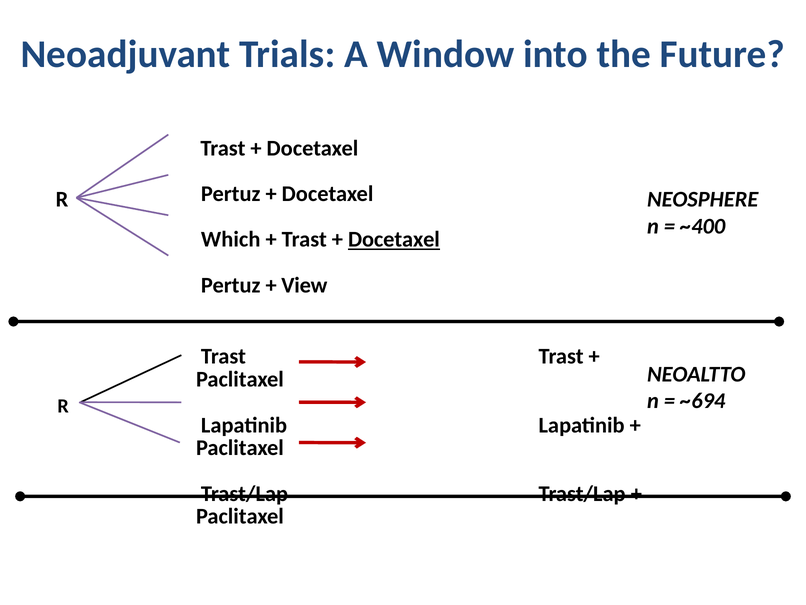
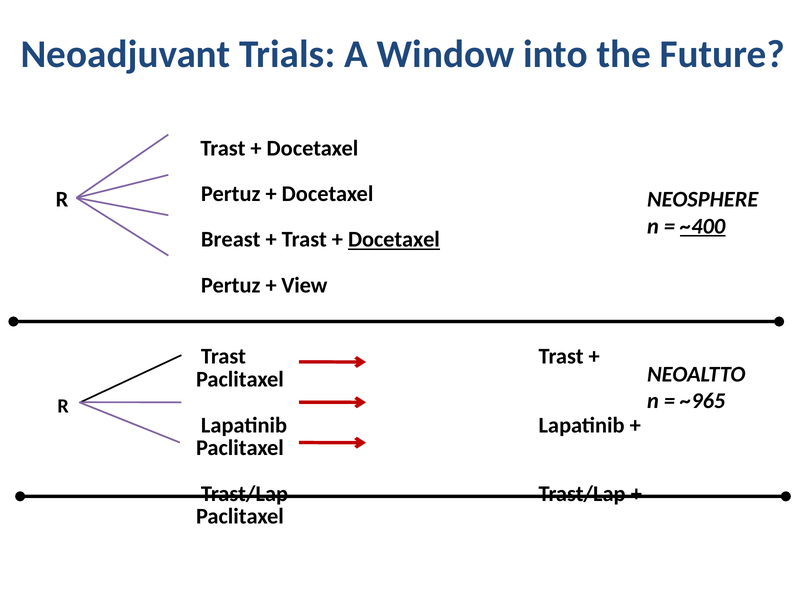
~400 underline: none -> present
Which: Which -> Breast
~694: ~694 -> ~965
